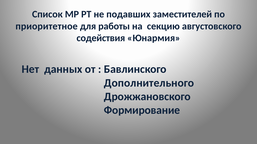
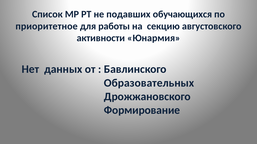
заместителей: заместителей -> обучающихся
содействия: содействия -> активности
Дополнительного: Дополнительного -> Образовательных
